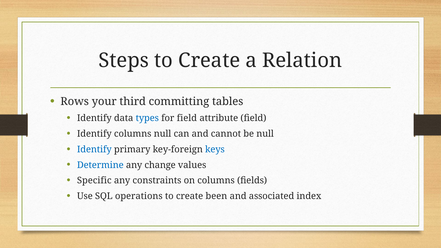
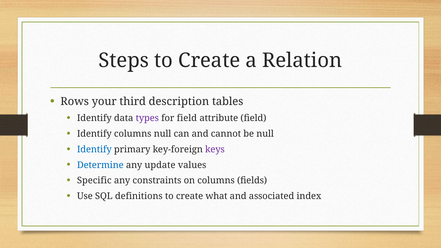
committing: committing -> description
types colour: blue -> purple
keys colour: blue -> purple
change: change -> update
operations: operations -> definitions
been: been -> what
